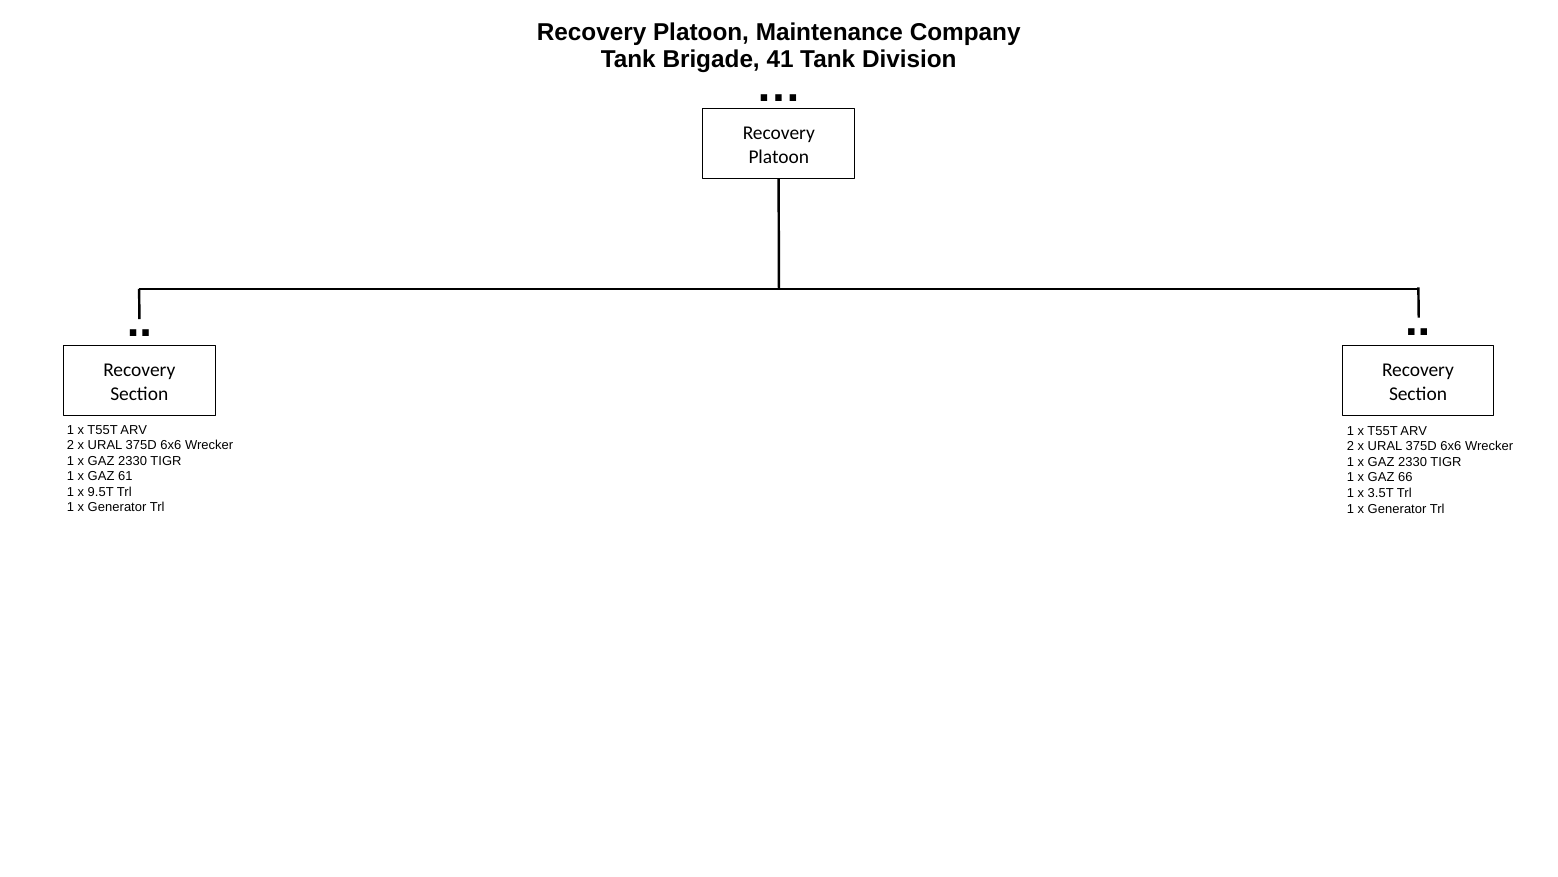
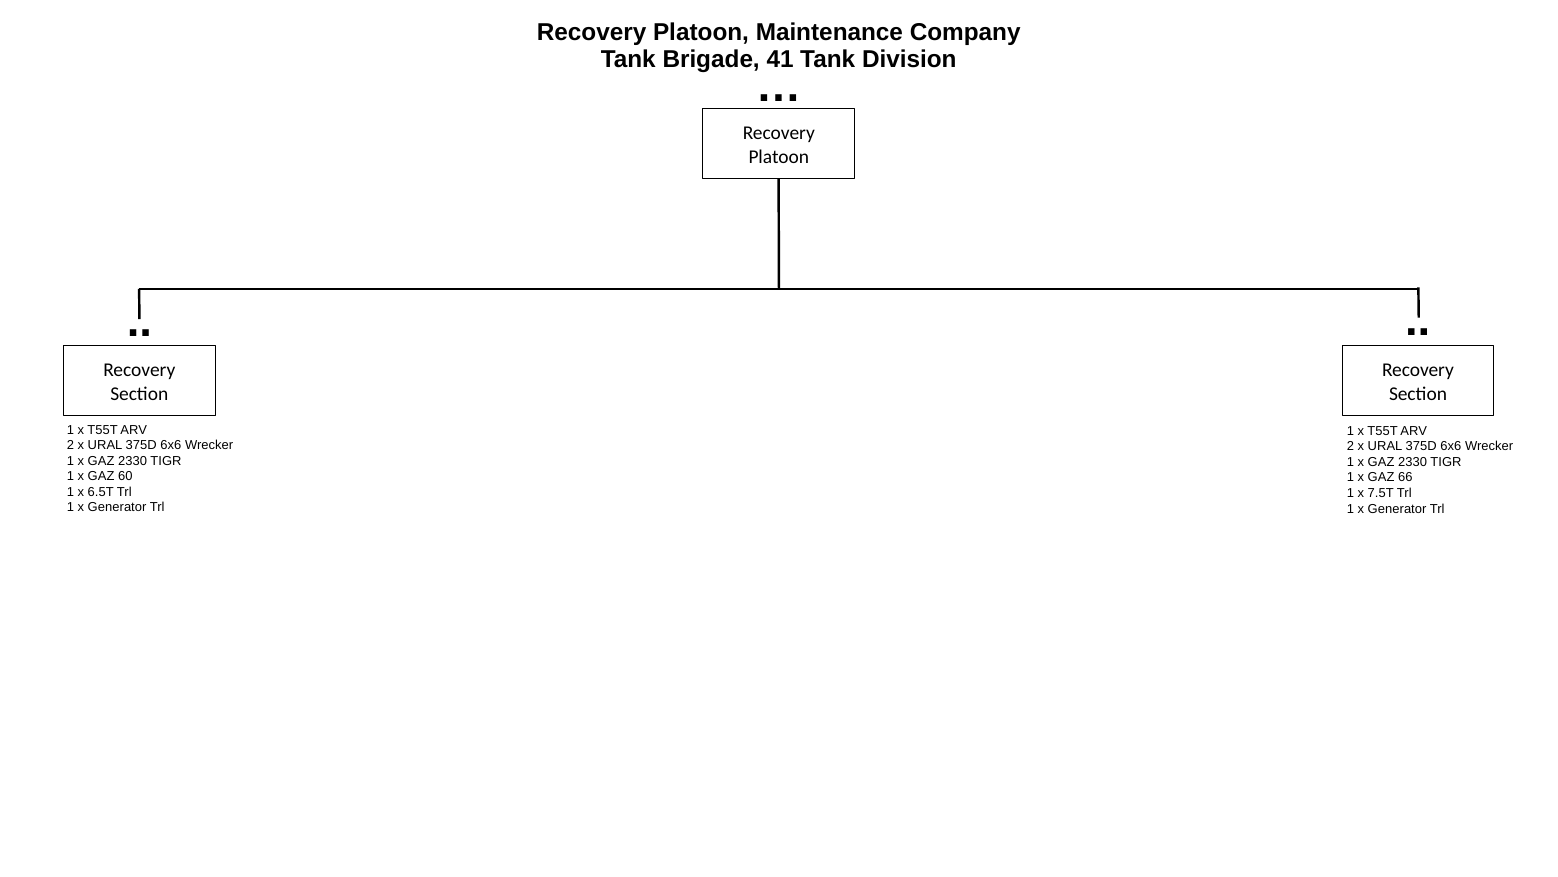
61: 61 -> 60
9.5T: 9.5T -> 6.5T
3.5T: 3.5T -> 7.5T
